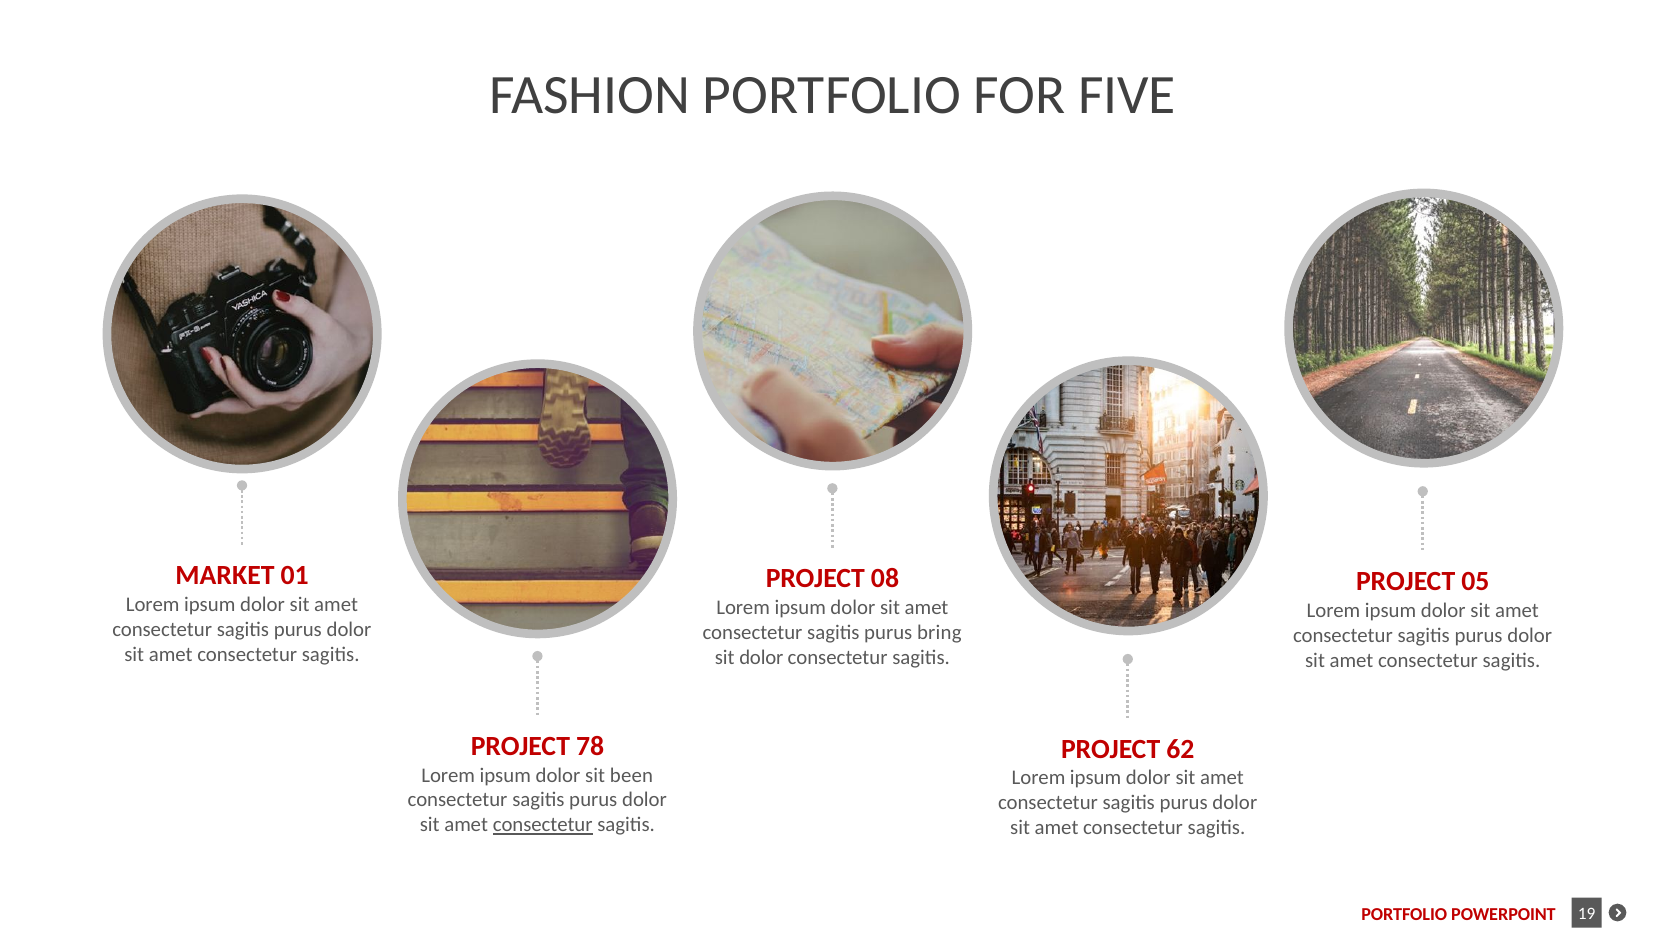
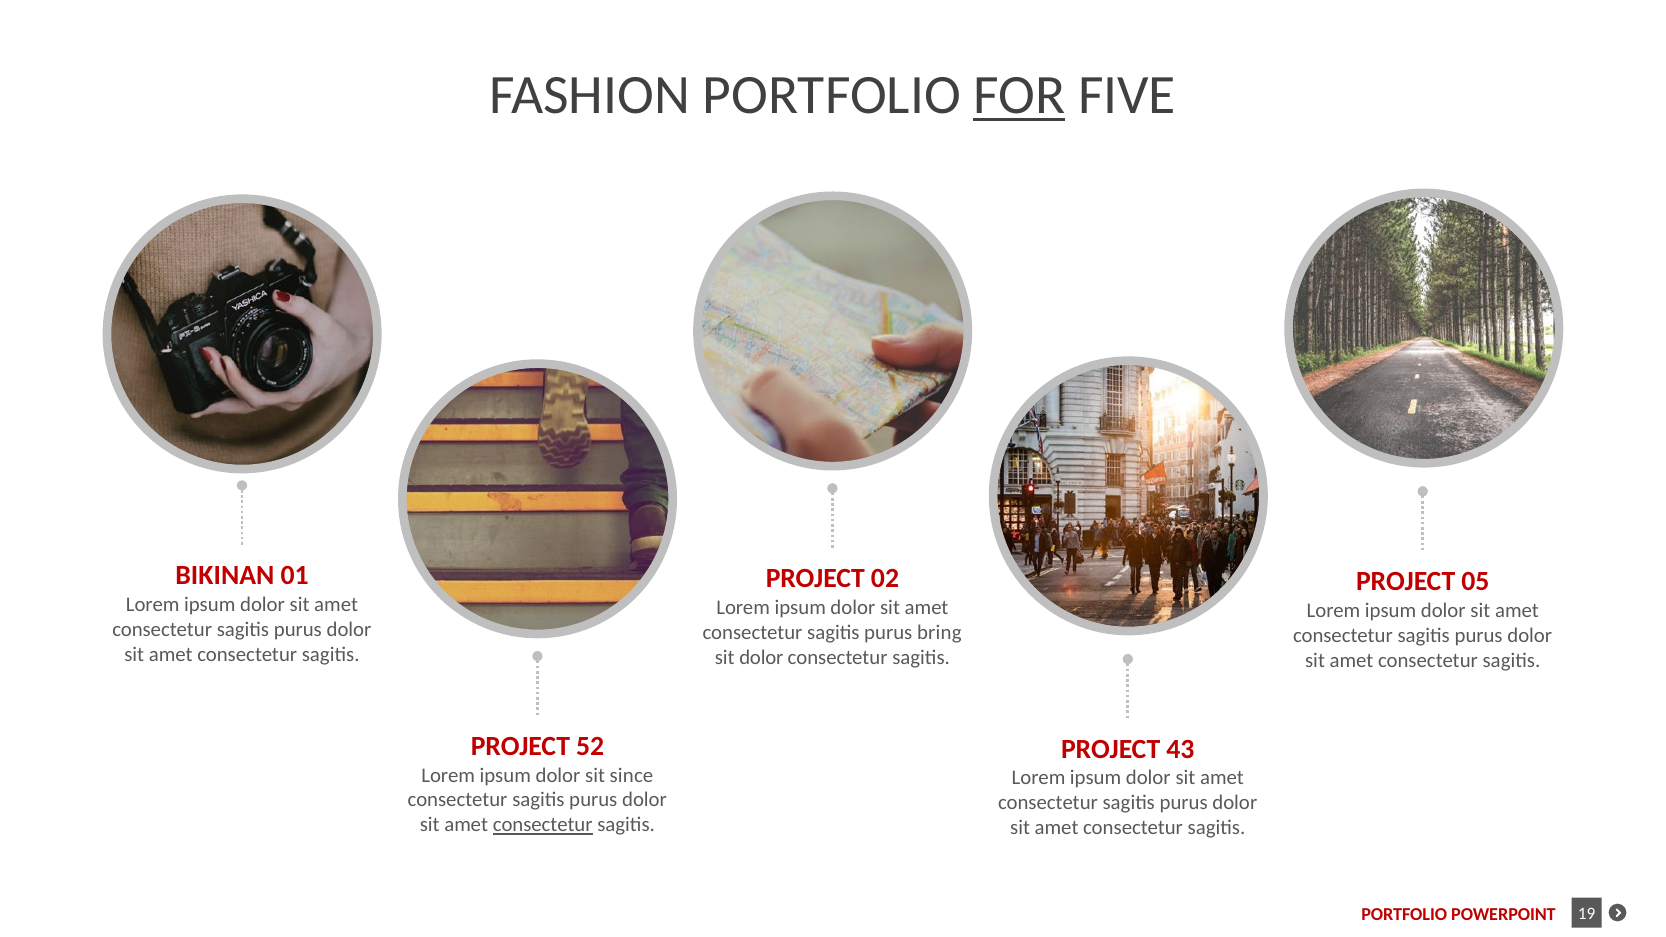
FOR underline: none -> present
MARKET: MARKET -> BIKINAN
08: 08 -> 02
78: 78 -> 52
62: 62 -> 43
been: been -> since
